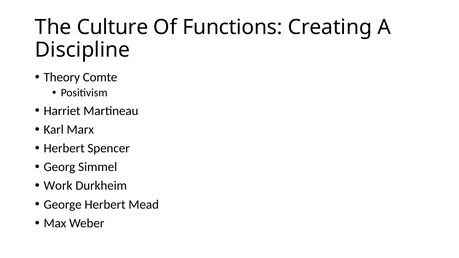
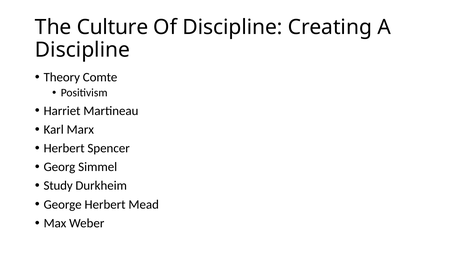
Of Functions: Functions -> Discipline
Work: Work -> Study
